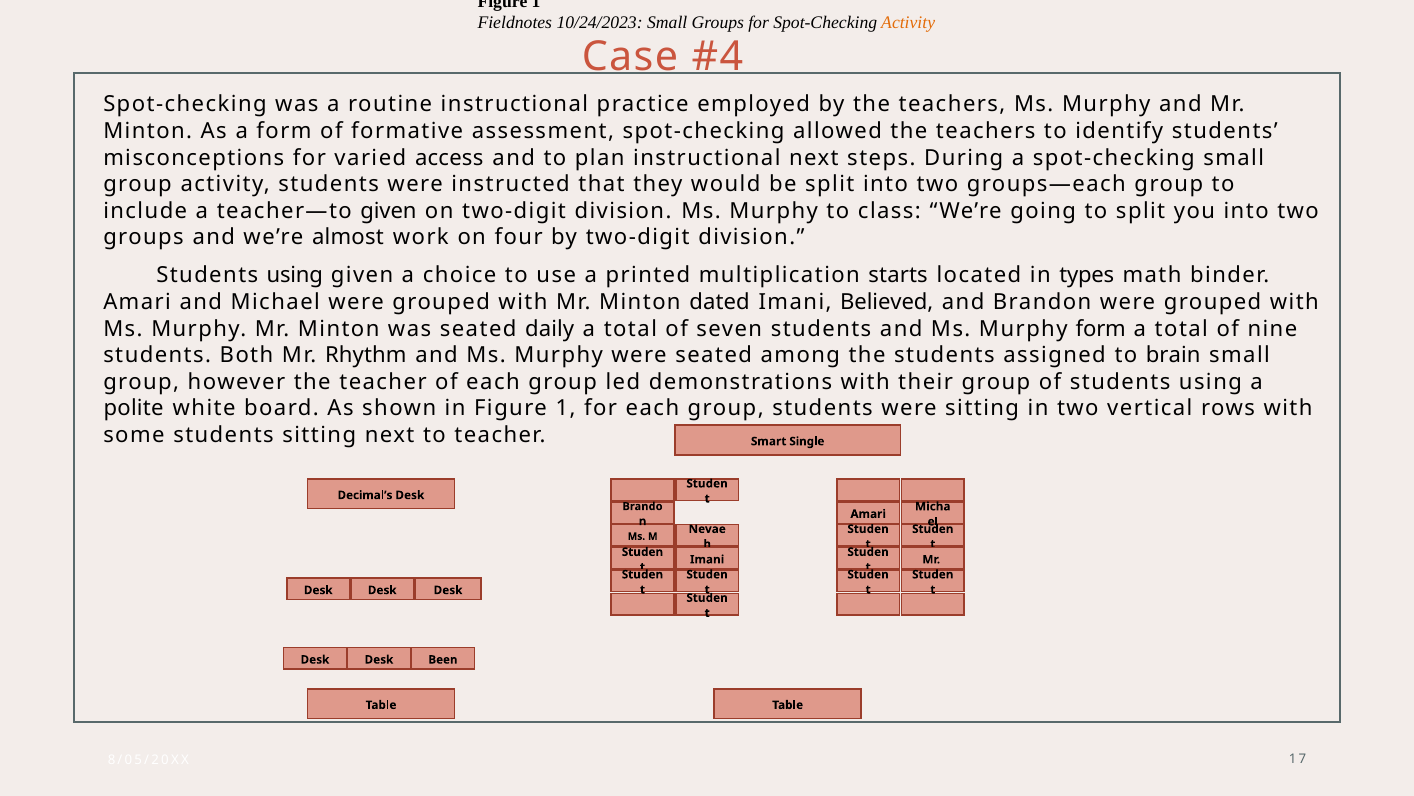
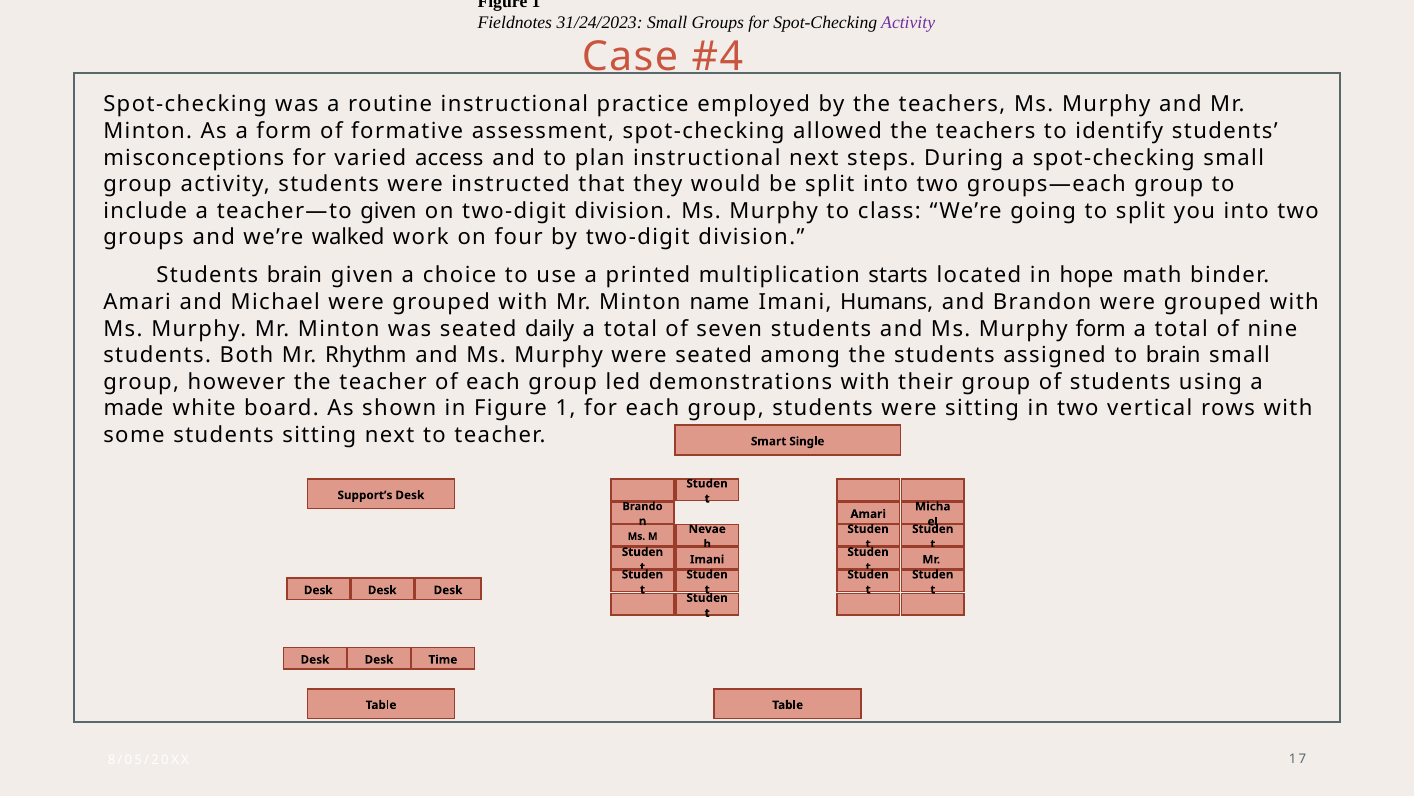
10/24/2023: 10/24/2023 -> 31/24/2023
Activity at (908, 22) colour: orange -> purple
almost: almost -> walked
using at (295, 275): using -> brain
types: types -> hope
dated: dated -> name
Believed: Believed -> Humans
polite: polite -> made
Decimal’s: Decimal’s -> Support’s
Been: Been -> Time
